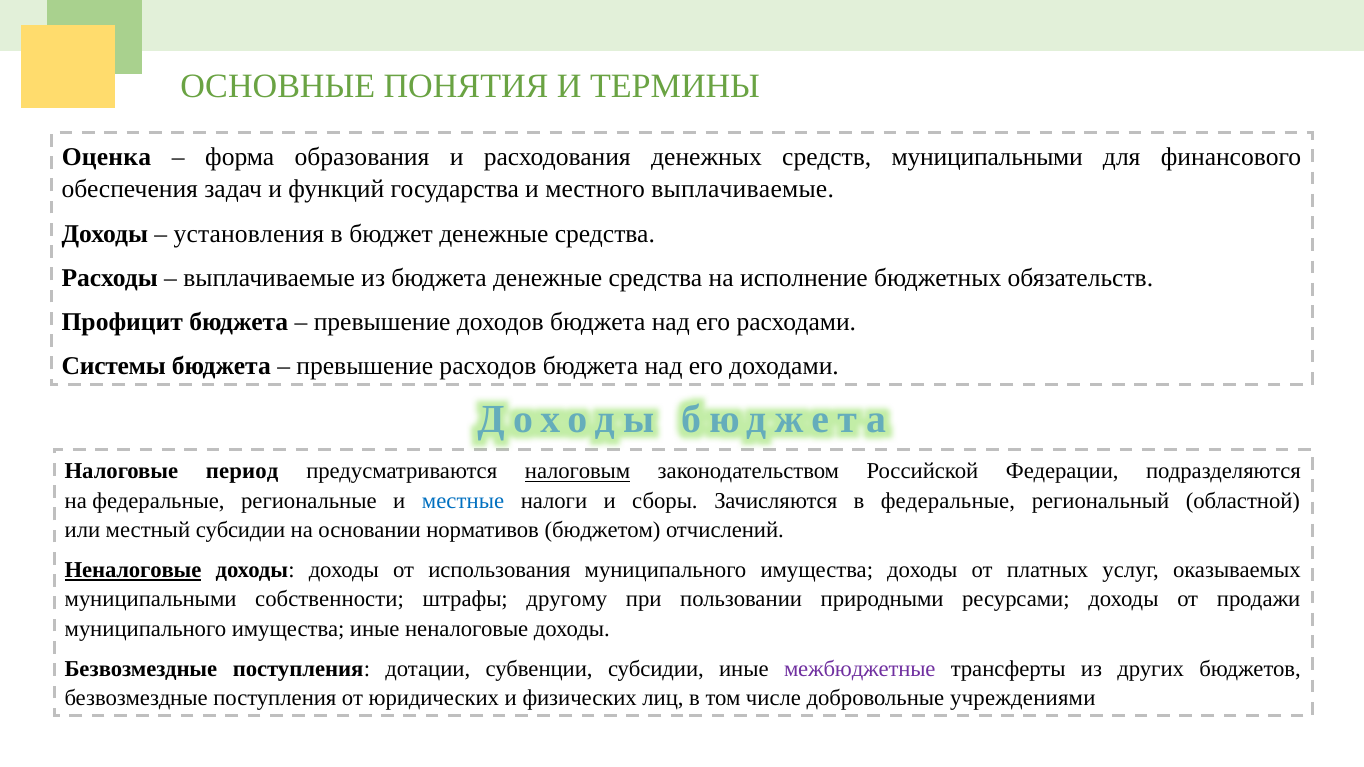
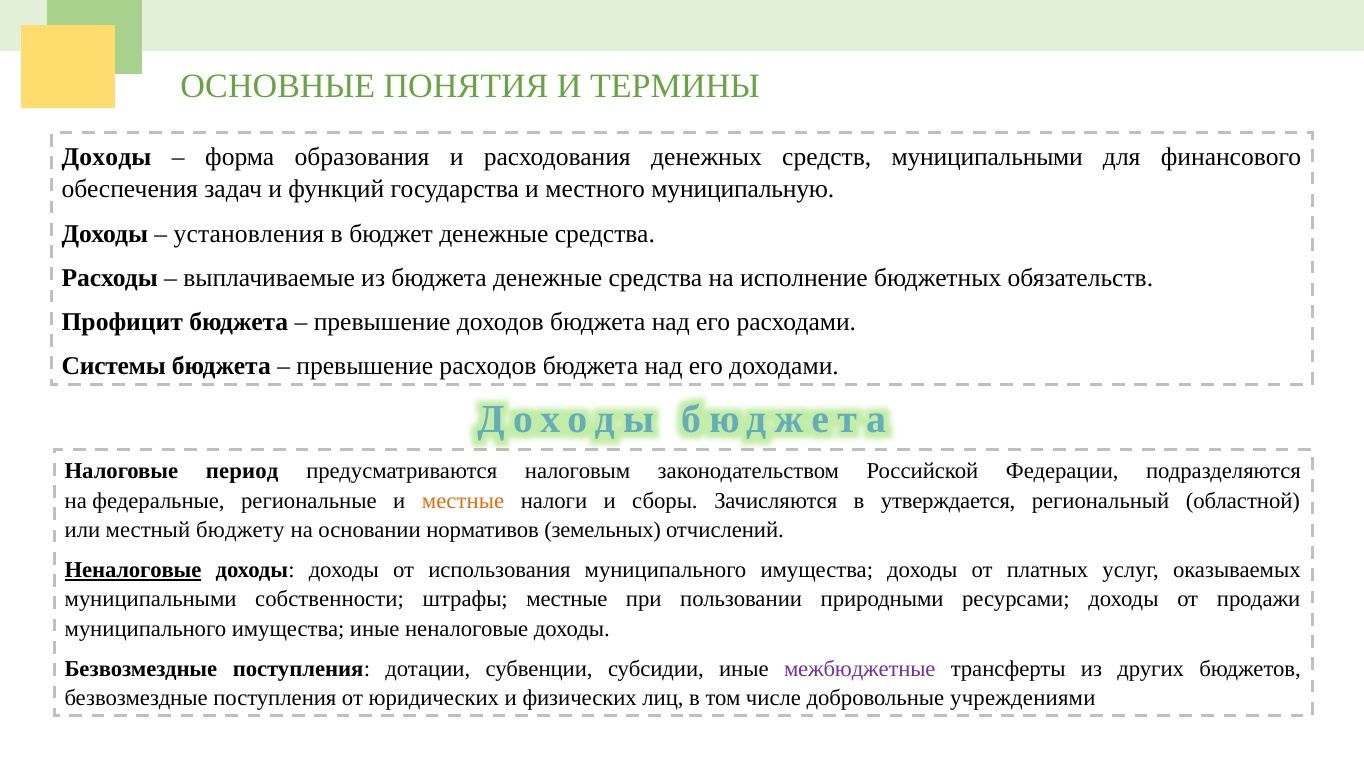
Оценка at (106, 157): Оценка -> Доходы
местного выплачиваемые: выплачиваемые -> муниципальную
налоговым underline: present -> none
местные at (463, 501) colour: blue -> orange
в федеральные: федеральные -> утверждается
местный субсидии: субсидии -> бюджету
бюджетом: бюджетом -> земельных
штрафы другому: другому -> местные
